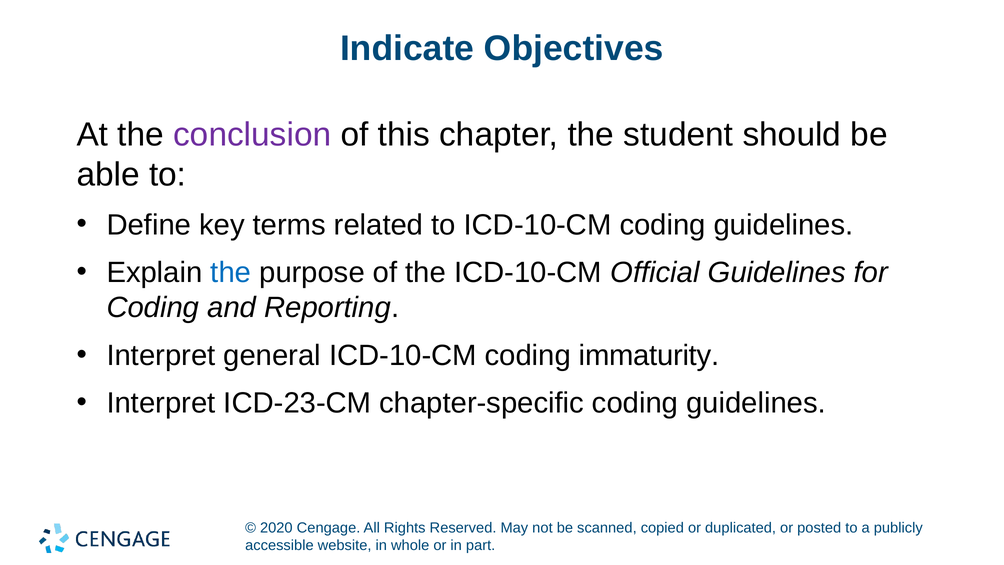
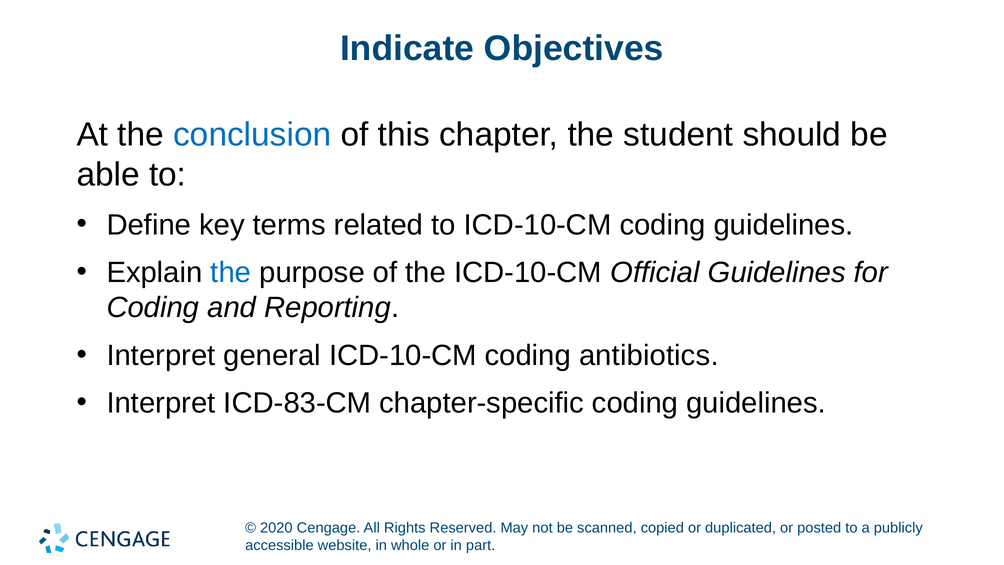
conclusion colour: purple -> blue
immaturity: immaturity -> antibiotics
ICD-23-CM: ICD-23-CM -> ICD-83-CM
